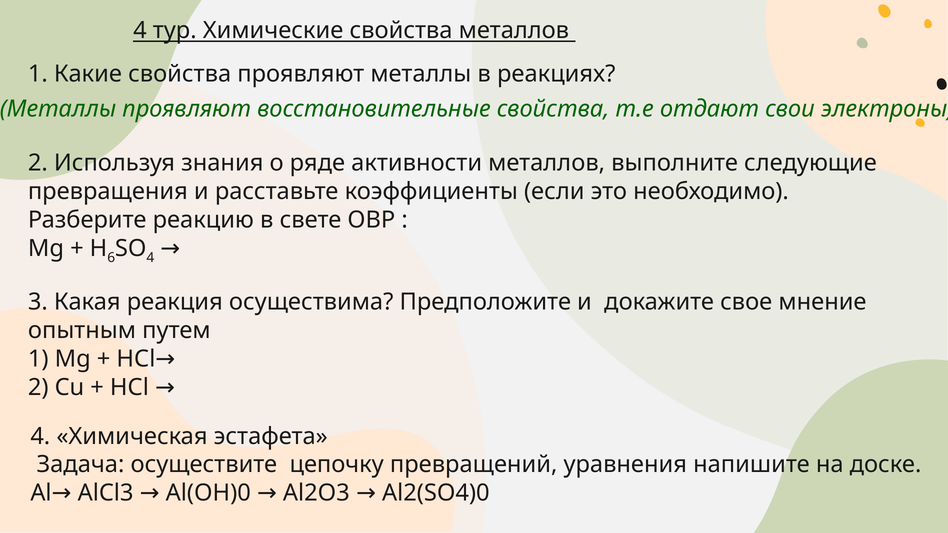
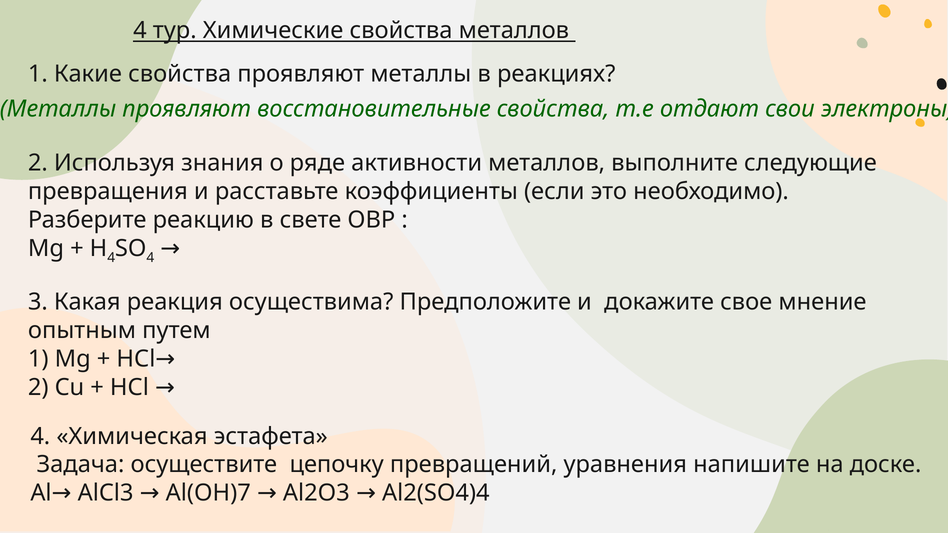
6 at (111, 258): 6 -> 4
Al(OH)0: Al(OH)0 -> Al(OH)7
Al2(SO4)0: Al2(SO4)0 -> Al2(SO4)4
